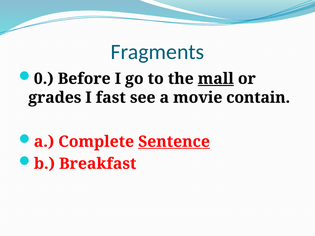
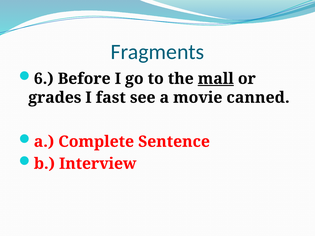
0: 0 -> 6
contain: contain -> canned
Sentence underline: present -> none
Breakfast: Breakfast -> Interview
